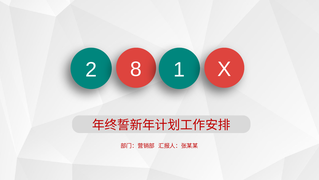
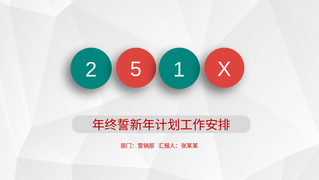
8: 8 -> 5
